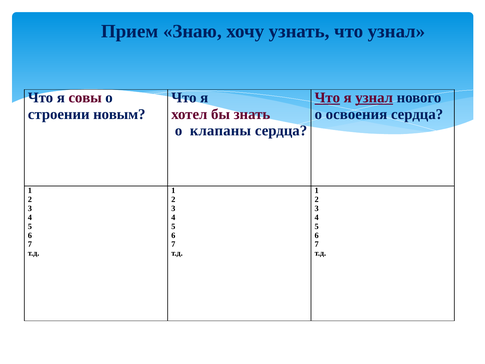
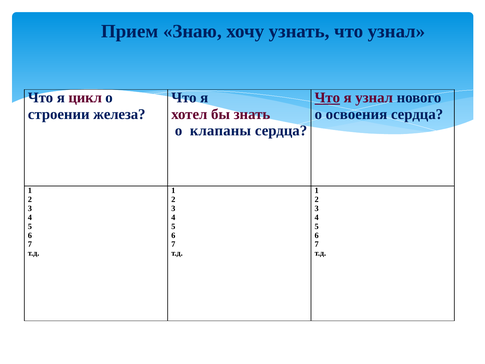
совы: совы -> цикл
узнал at (374, 98) underline: present -> none
новым: новым -> железа
